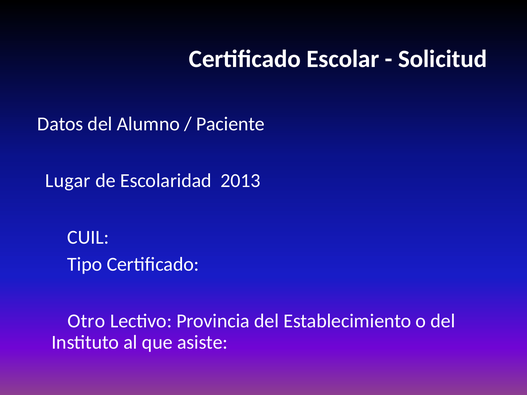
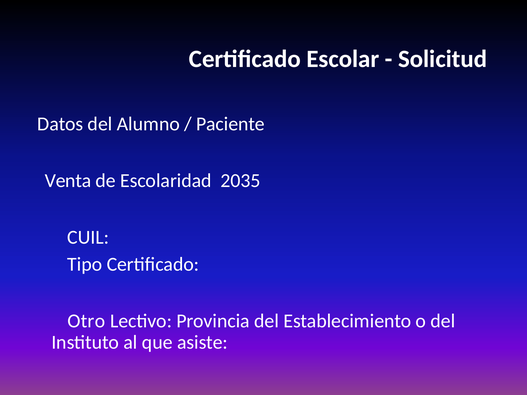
Lugar: Lugar -> Venta
2013: 2013 -> 2035
